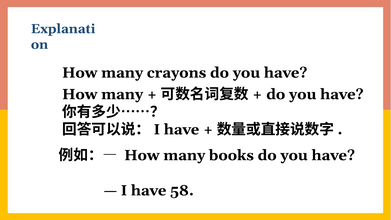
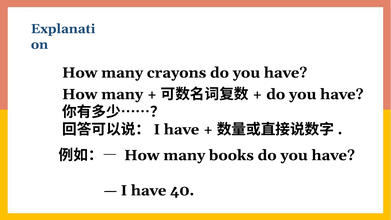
58: 58 -> 40
